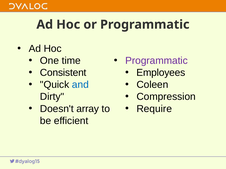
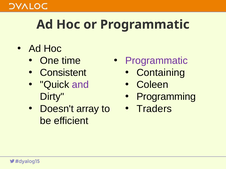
Employees: Employees -> Containing
and colour: blue -> purple
Compression: Compression -> Programming
Require: Require -> Traders
